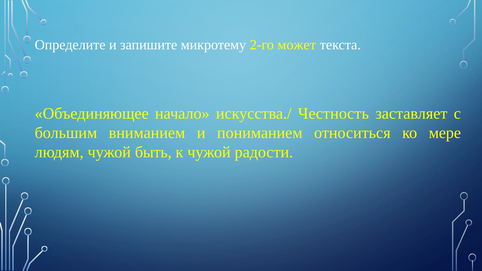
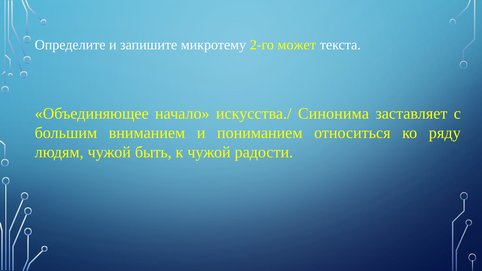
Честность: Честность -> Синонима
мере: мере -> ряду
